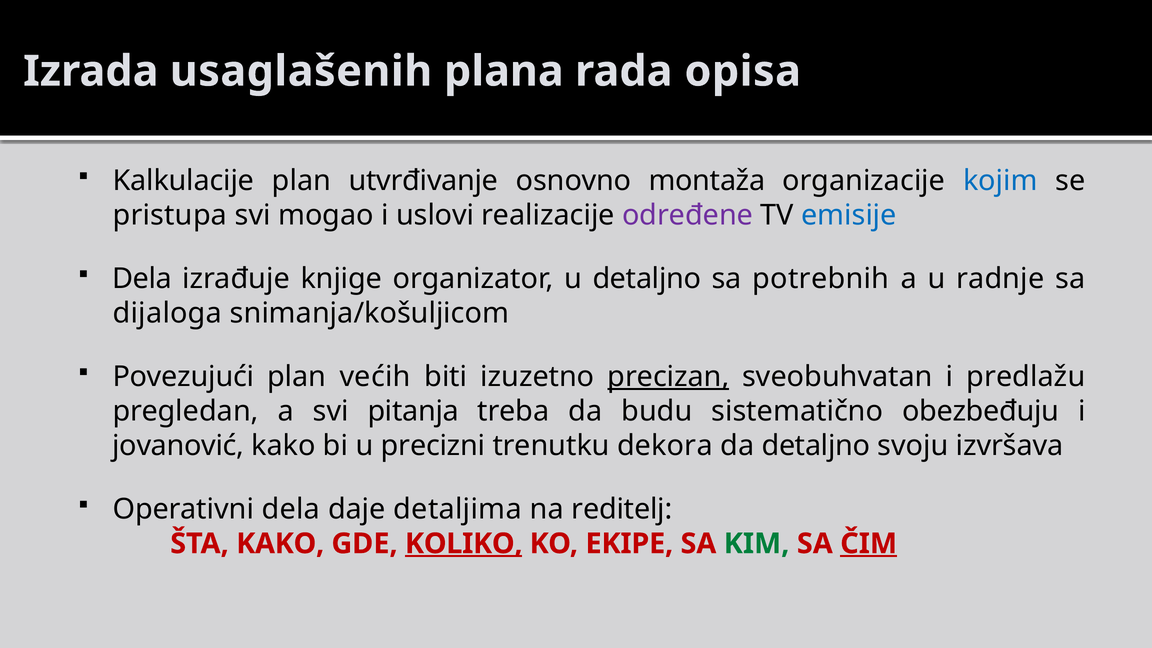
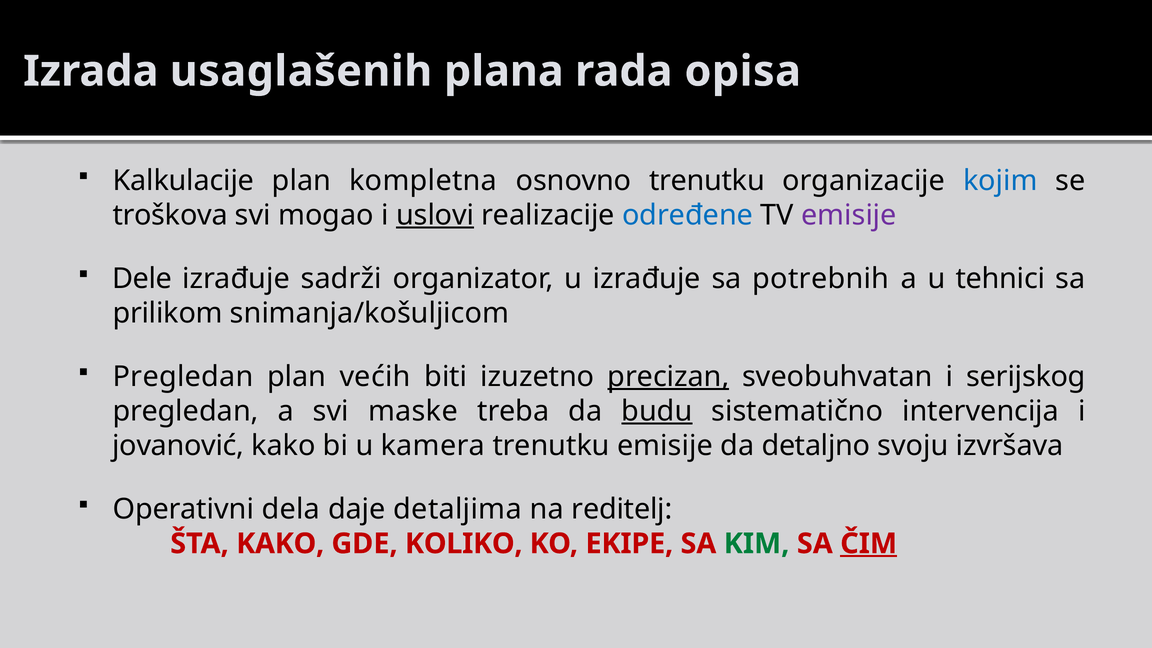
utvrđivanje: utvrđivanje -> kompletna
osnovno montaža: montaža -> trenutku
pristupa: pristupa -> troškova
uslovi underline: none -> present
određene colour: purple -> blue
emisije at (849, 215) colour: blue -> purple
Dela at (142, 279): Dela -> Dele
knjige: knjige -> sadrži
u detaljno: detaljno -> izrađuje
radnje: radnje -> tehnici
dijaloga: dijaloga -> prilikom
Povezujući at (183, 377): Povezujući -> Pregledan
predlažu: predlažu -> serijskog
pitanja: pitanja -> maske
budu underline: none -> present
obezbeđuju: obezbeđuju -> intervencija
precizni: precizni -> kamera
trenutku dekora: dekora -> emisije
KOLIKO underline: present -> none
